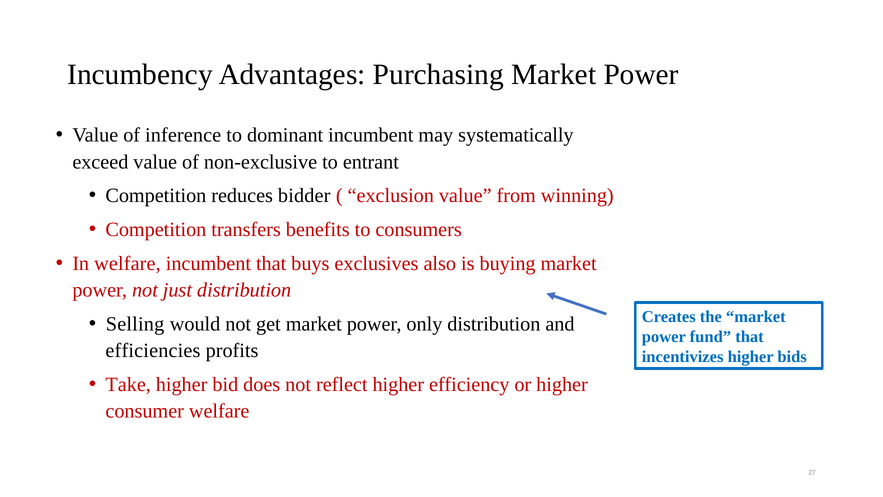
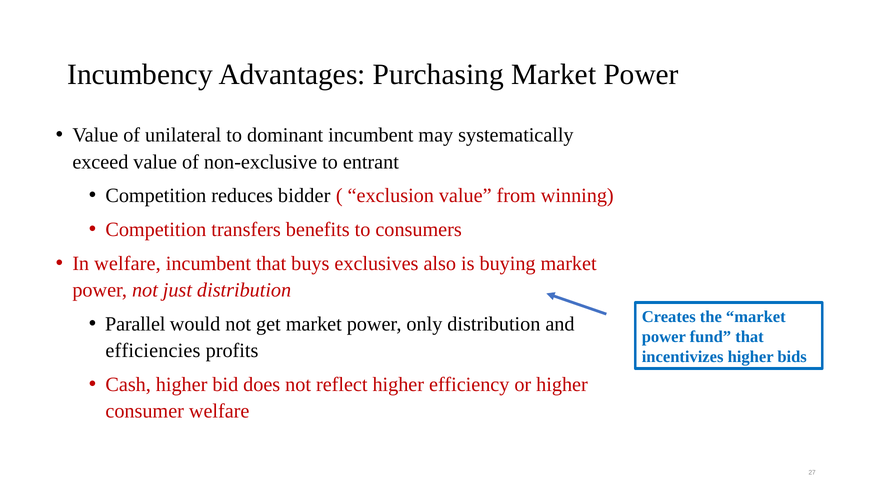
inference: inference -> unilateral
Selling: Selling -> Parallel
Take: Take -> Cash
